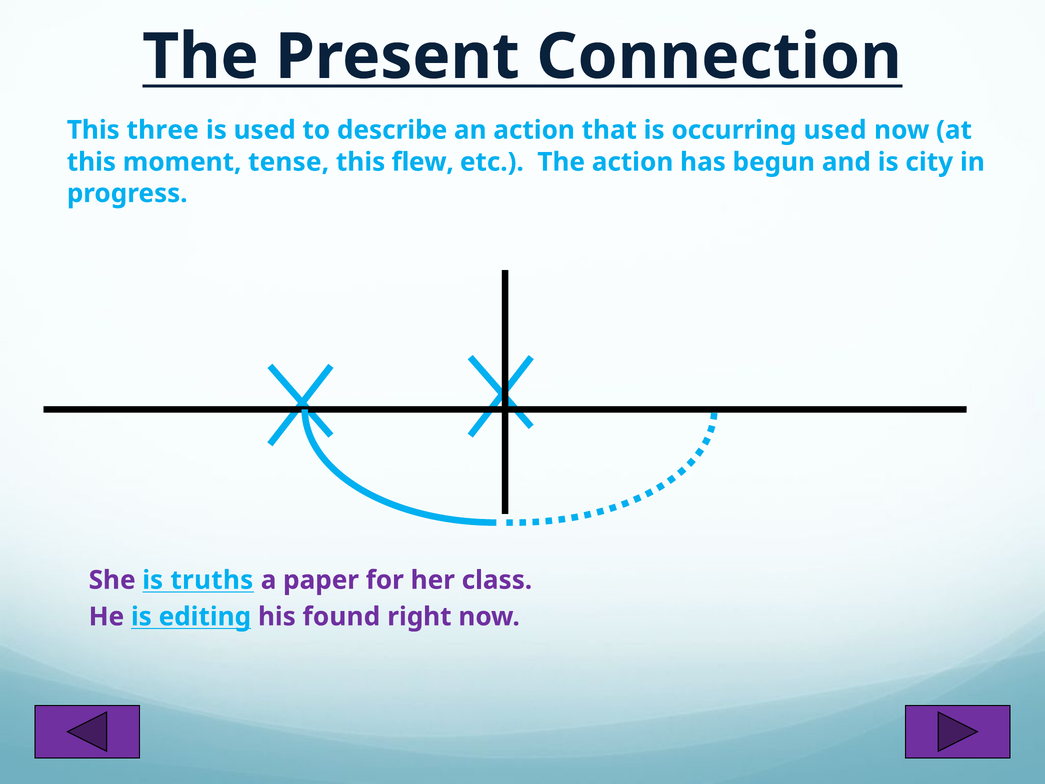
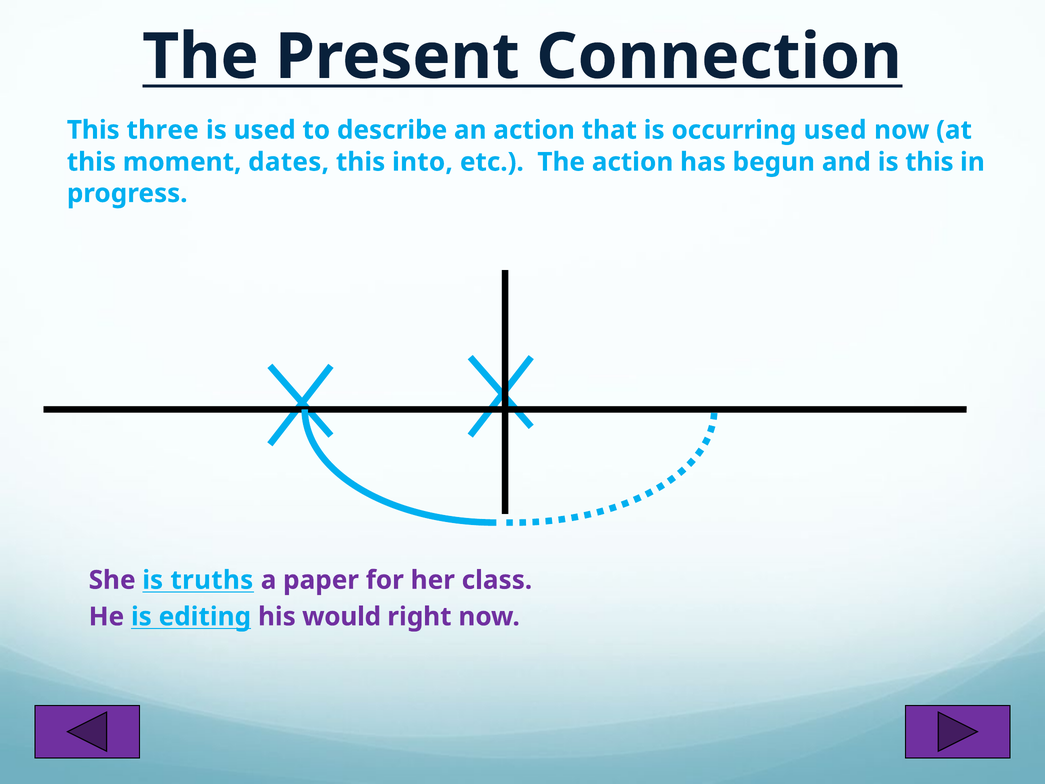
tense: tense -> dates
flew: flew -> into
is city: city -> this
found: found -> would
